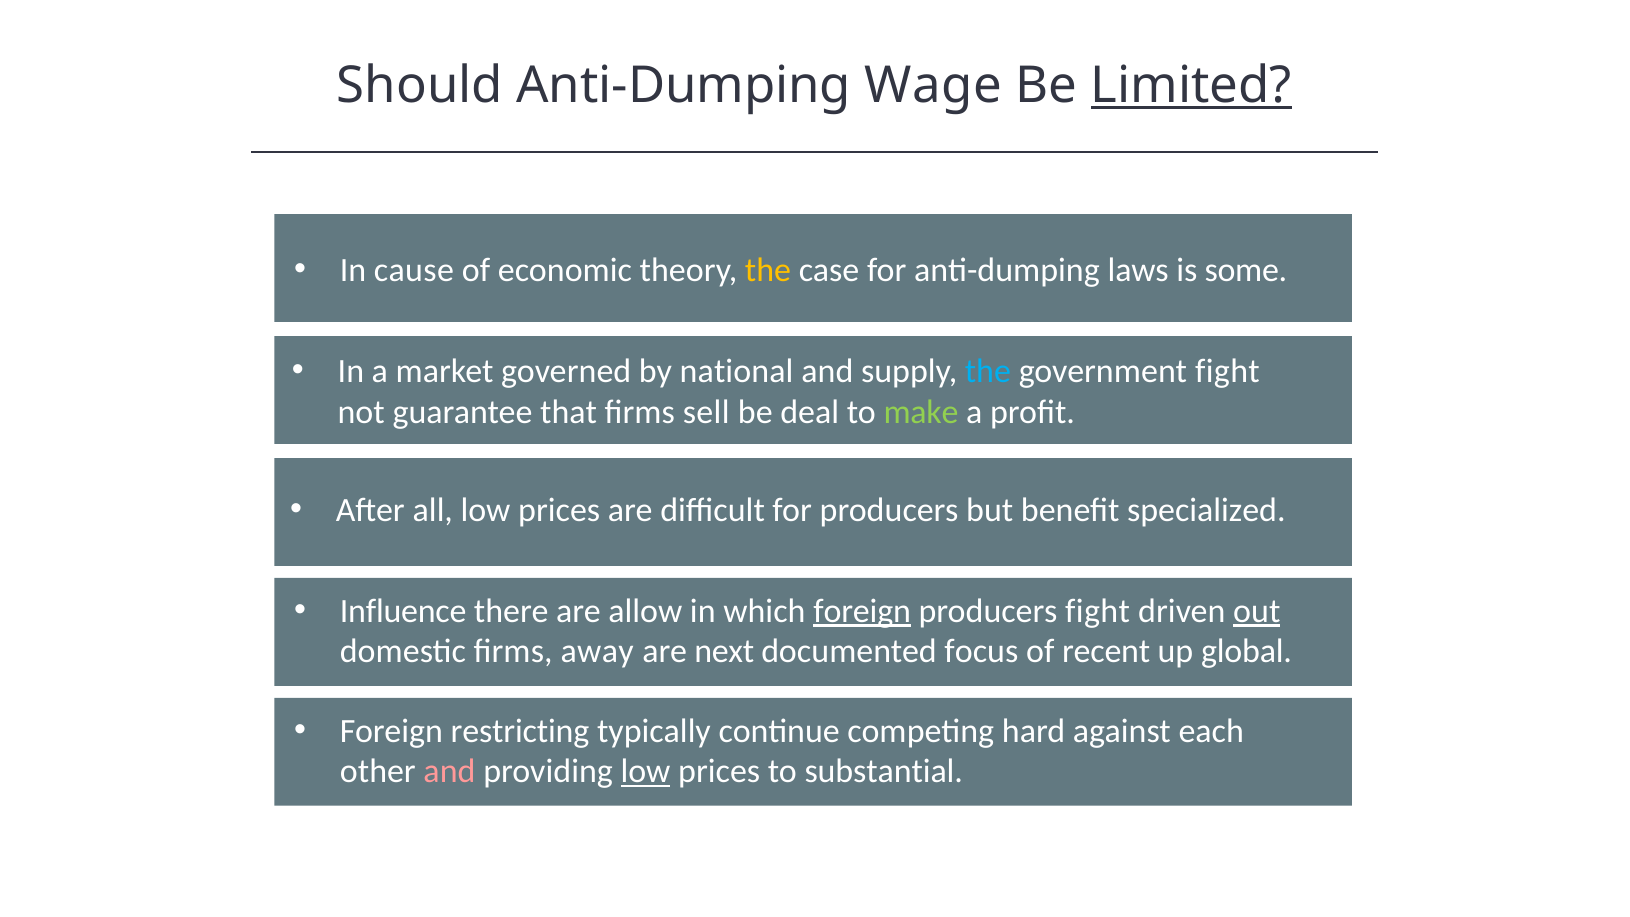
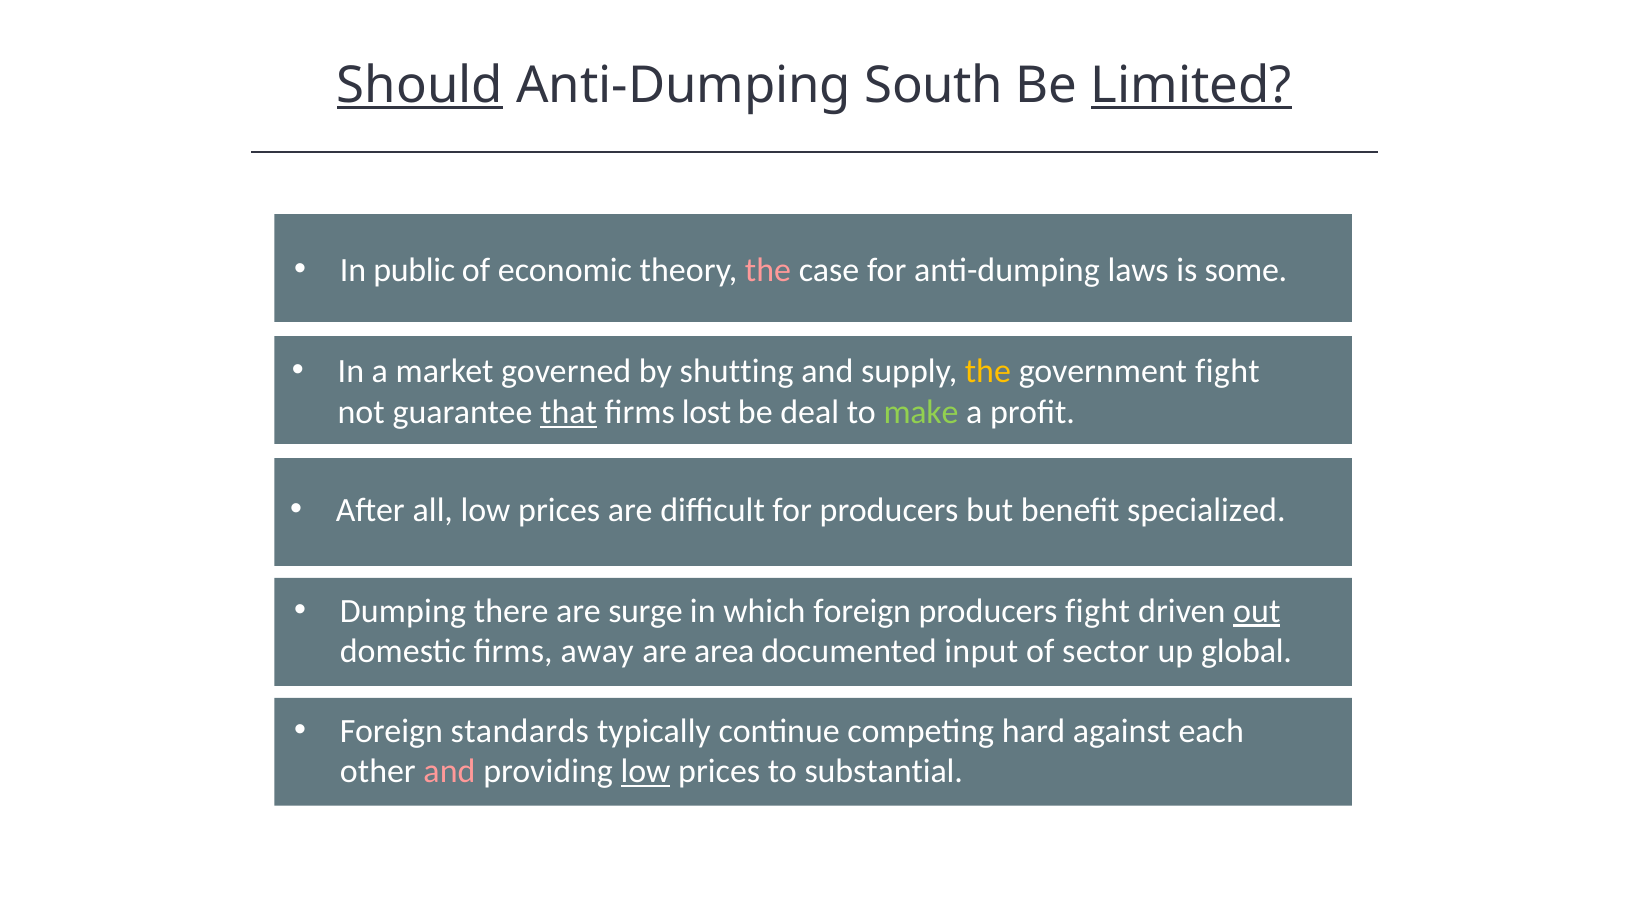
Should underline: none -> present
Wage: Wage -> South
cause: cause -> public
the at (768, 270) colour: yellow -> pink
national: national -> shutting
the at (988, 371) colour: light blue -> yellow
that underline: none -> present
sell: sell -> lost
Influence: Influence -> Dumping
allow: allow -> surge
foreign at (862, 611) underline: present -> none
next: next -> area
focus: focus -> input
recent: recent -> sector
restricting: restricting -> standards
